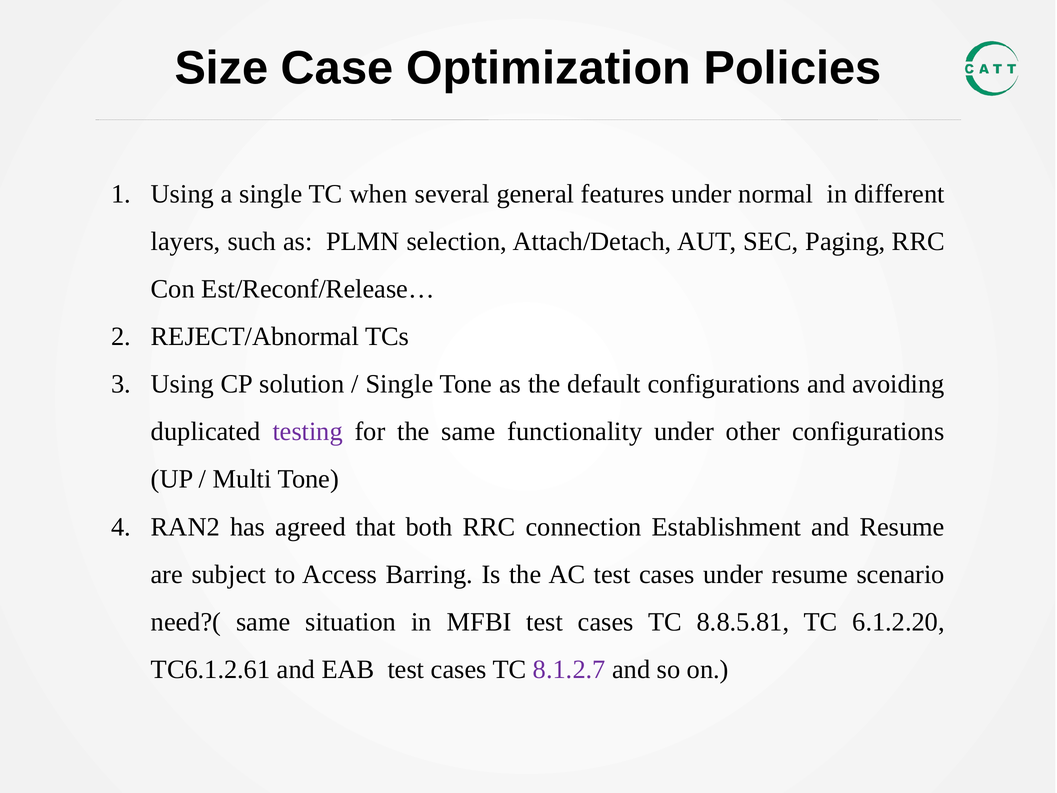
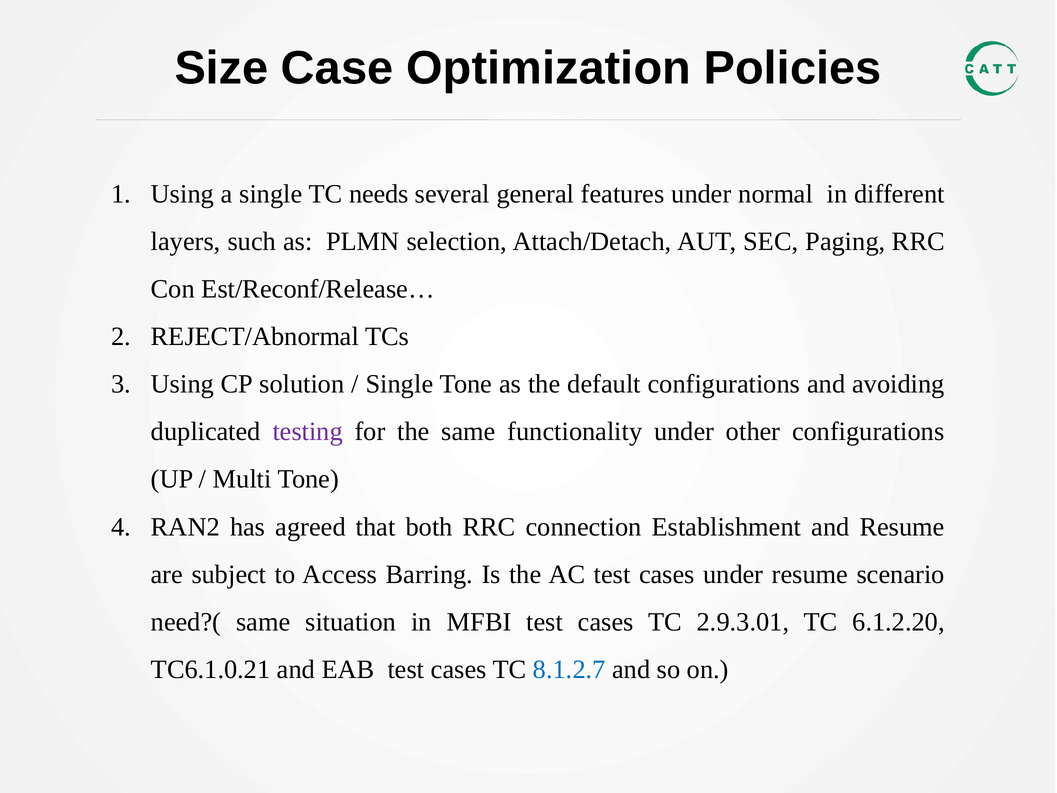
when: when -> needs
8.8.5.81: 8.8.5.81 -> 2.9.3.01
TC6.1.2.61: TC6.1.2.61 -> TC6.1.0.21
8.1.2.7 colour: purple -> blue
